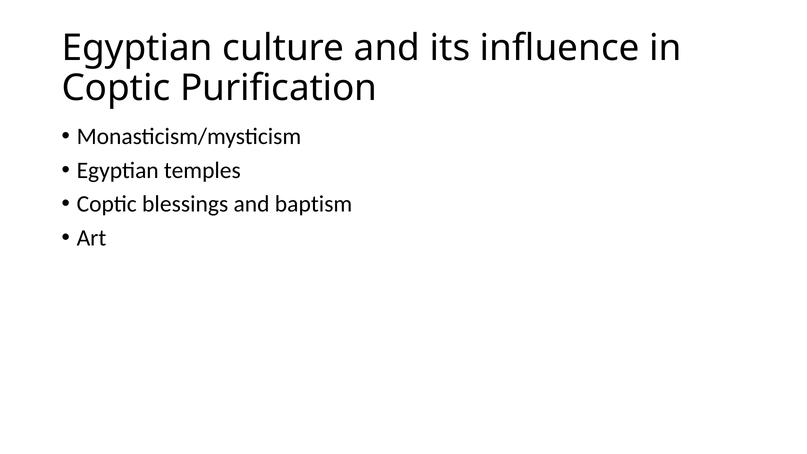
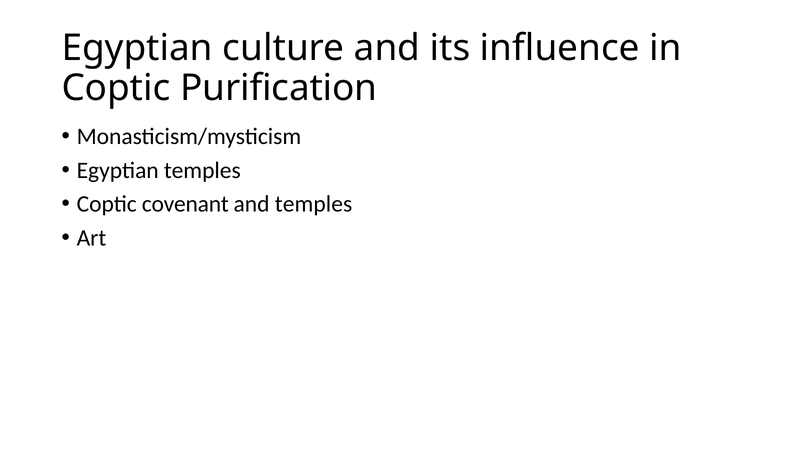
blessings: blessings -> covenant
and baptism: baptism -> temples
